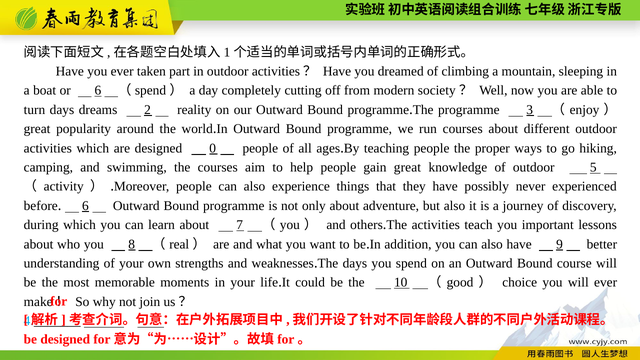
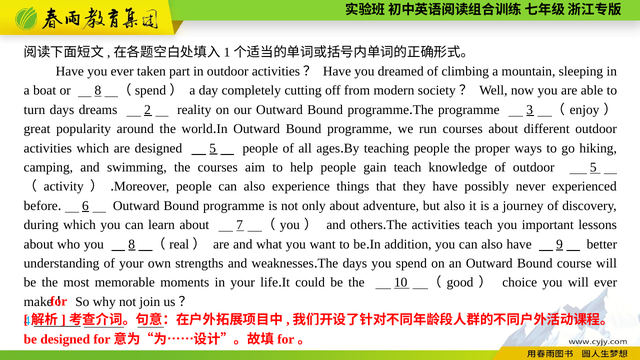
or 6: 6 -> 8
designed 0: 0 -> 5
gain great: great -> teach
